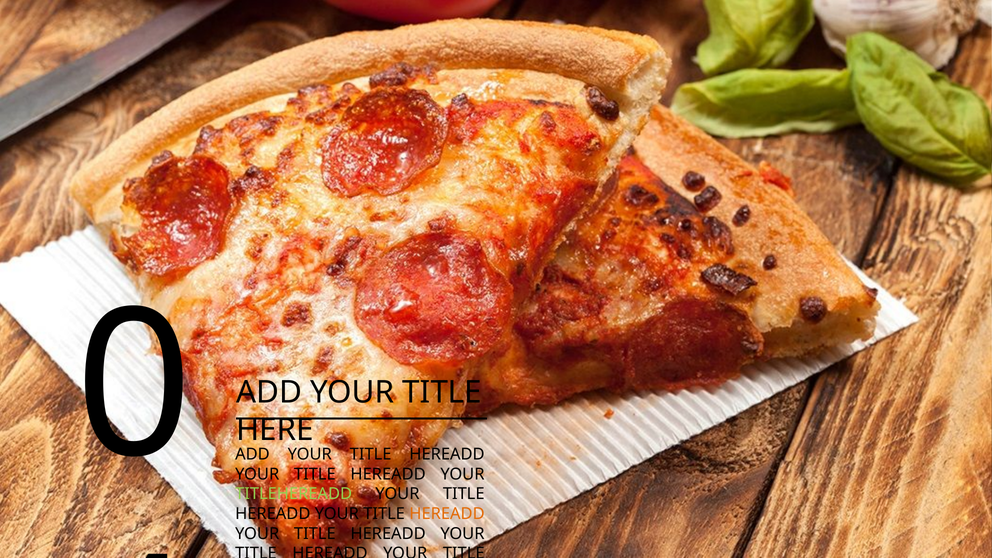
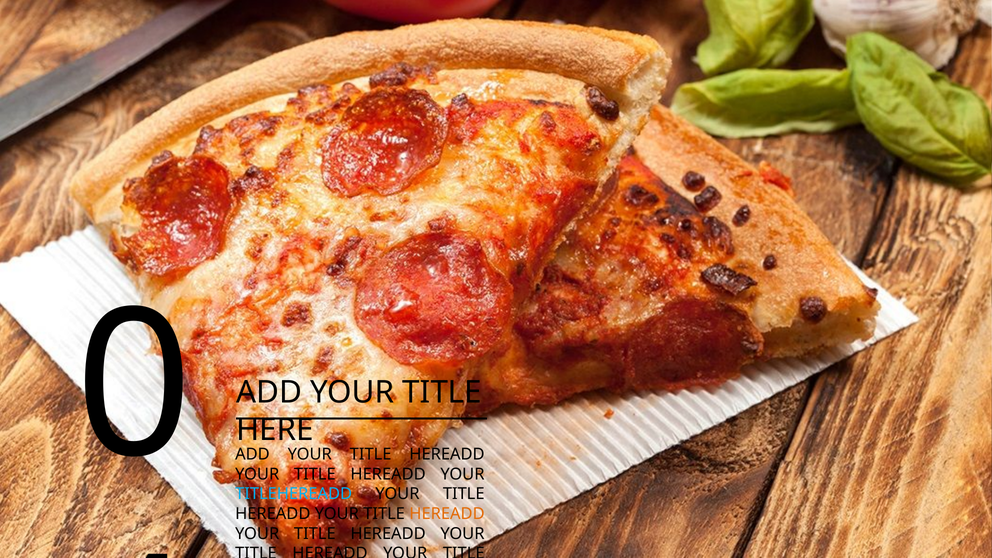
TITLEHEREADD colour: light green -> light blue
